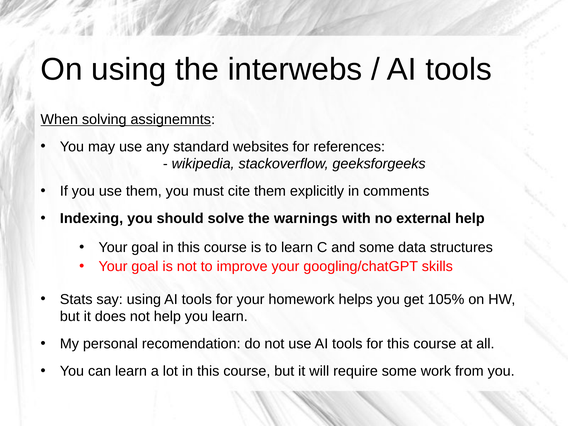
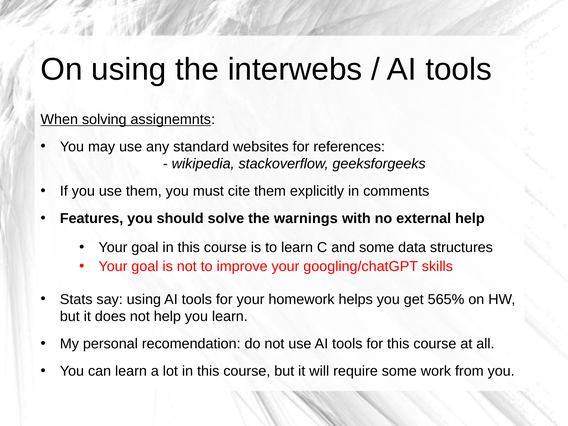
Indexing: Indexing -> Features
105%: 105% -> 565%
